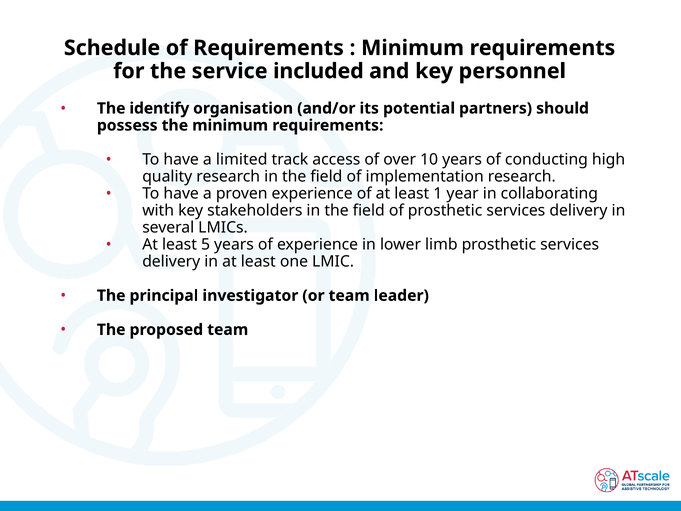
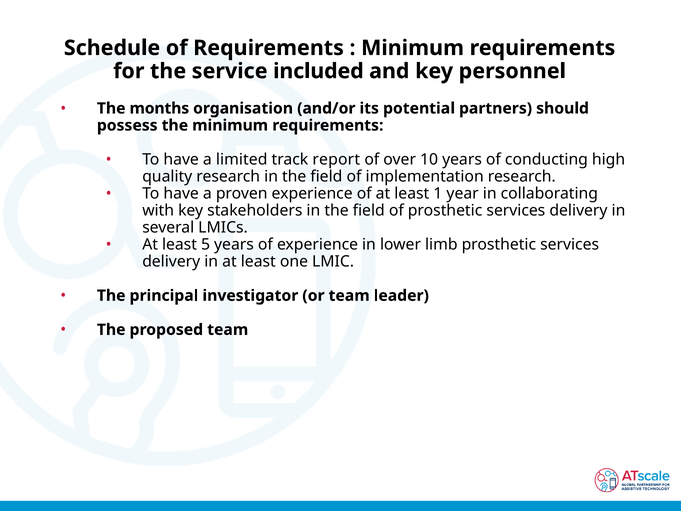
identify: identify -> months
access: access -> report
